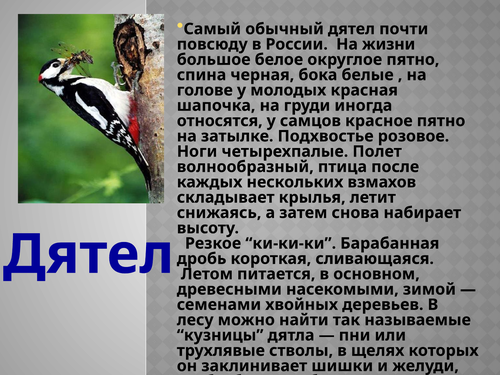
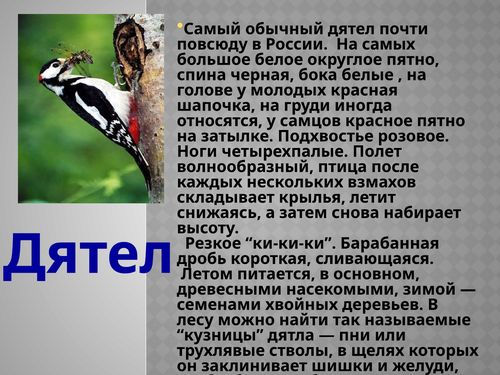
жизни: жизни -> самых
